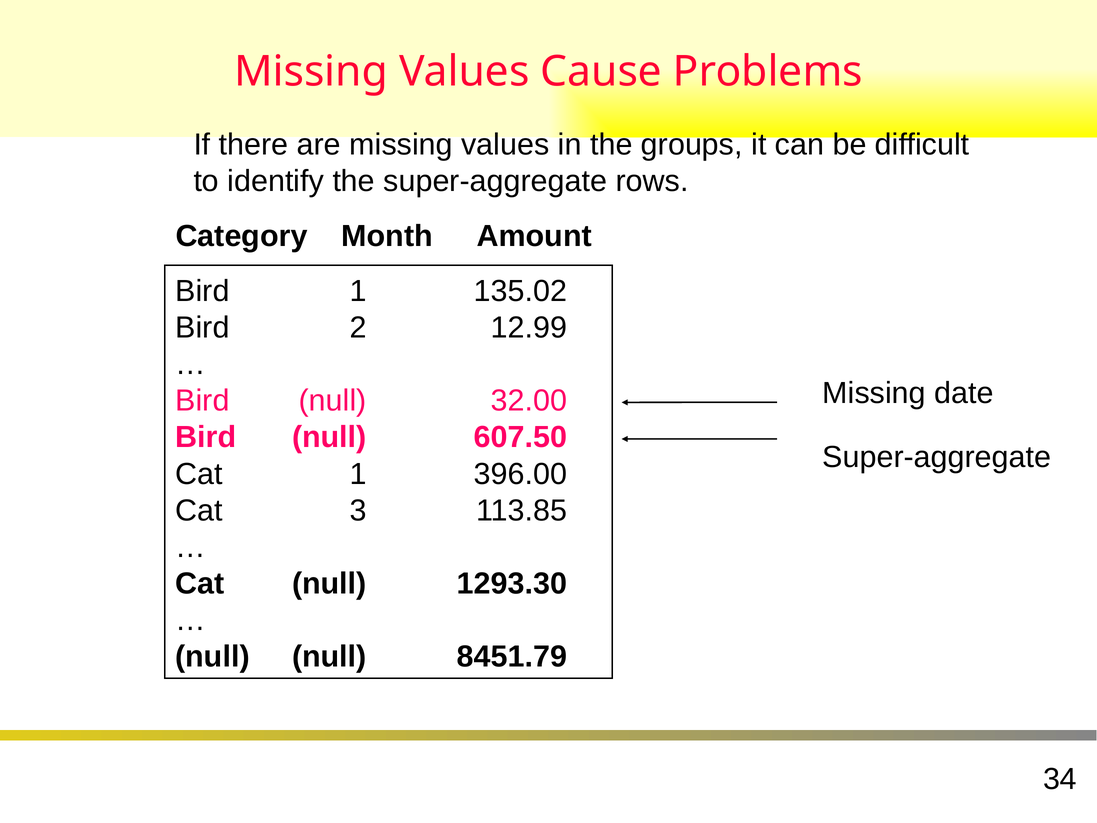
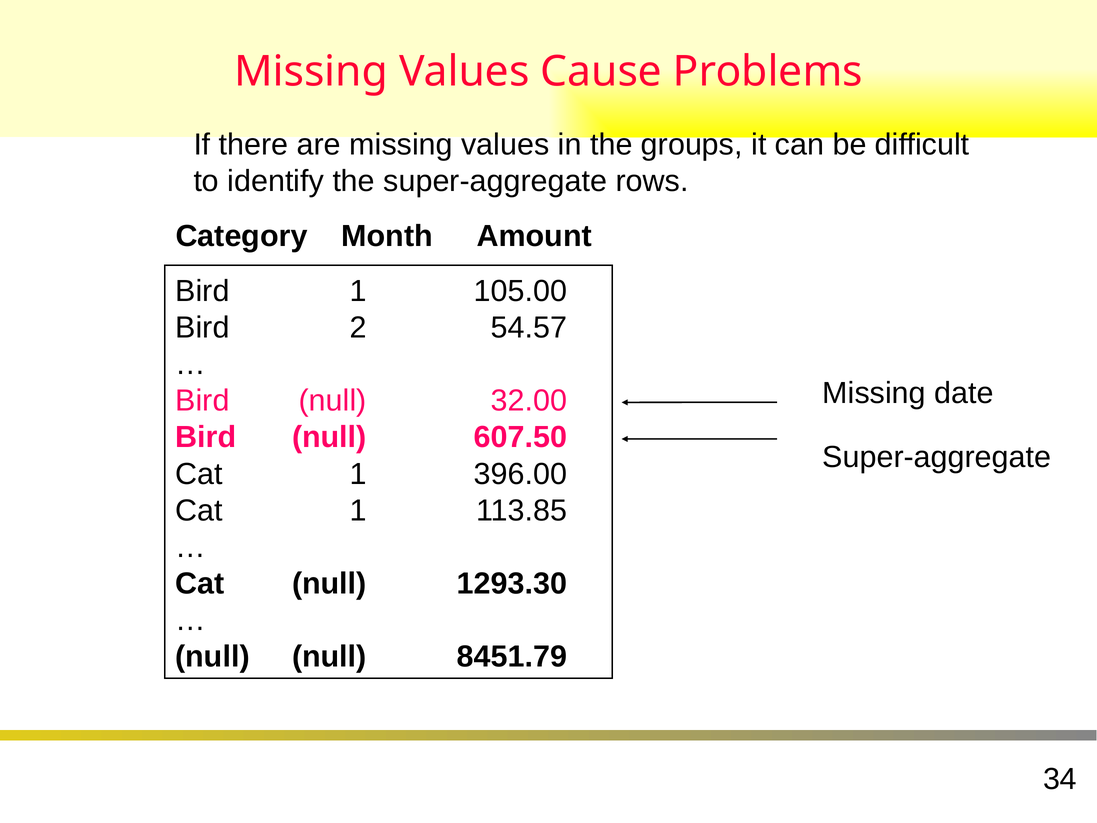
135.02: 135.02 -> 105.00
12.99: 12.99 -> 54.57
3 at (358, 510): 3 -> 1
